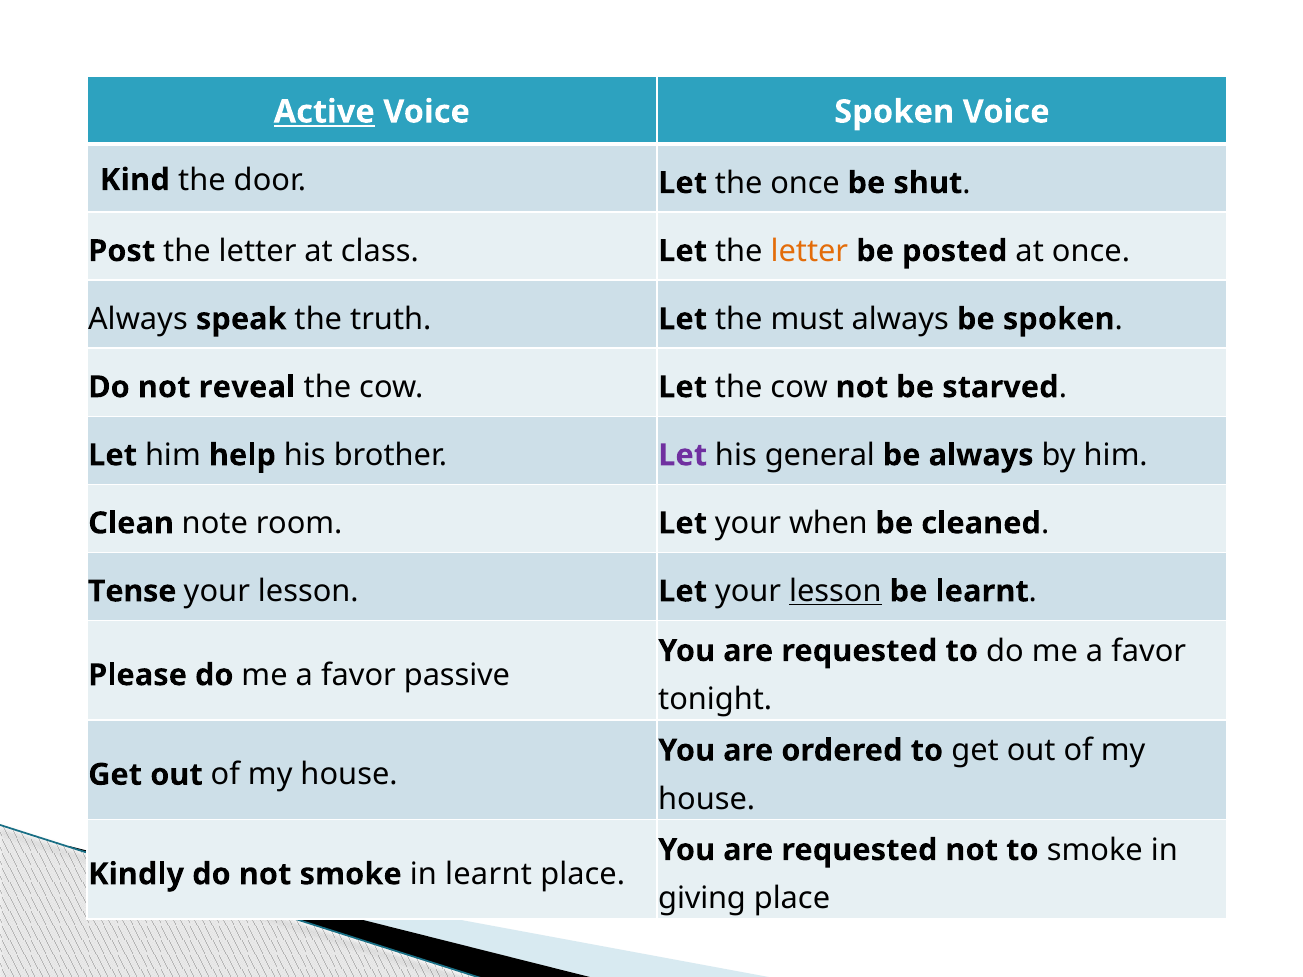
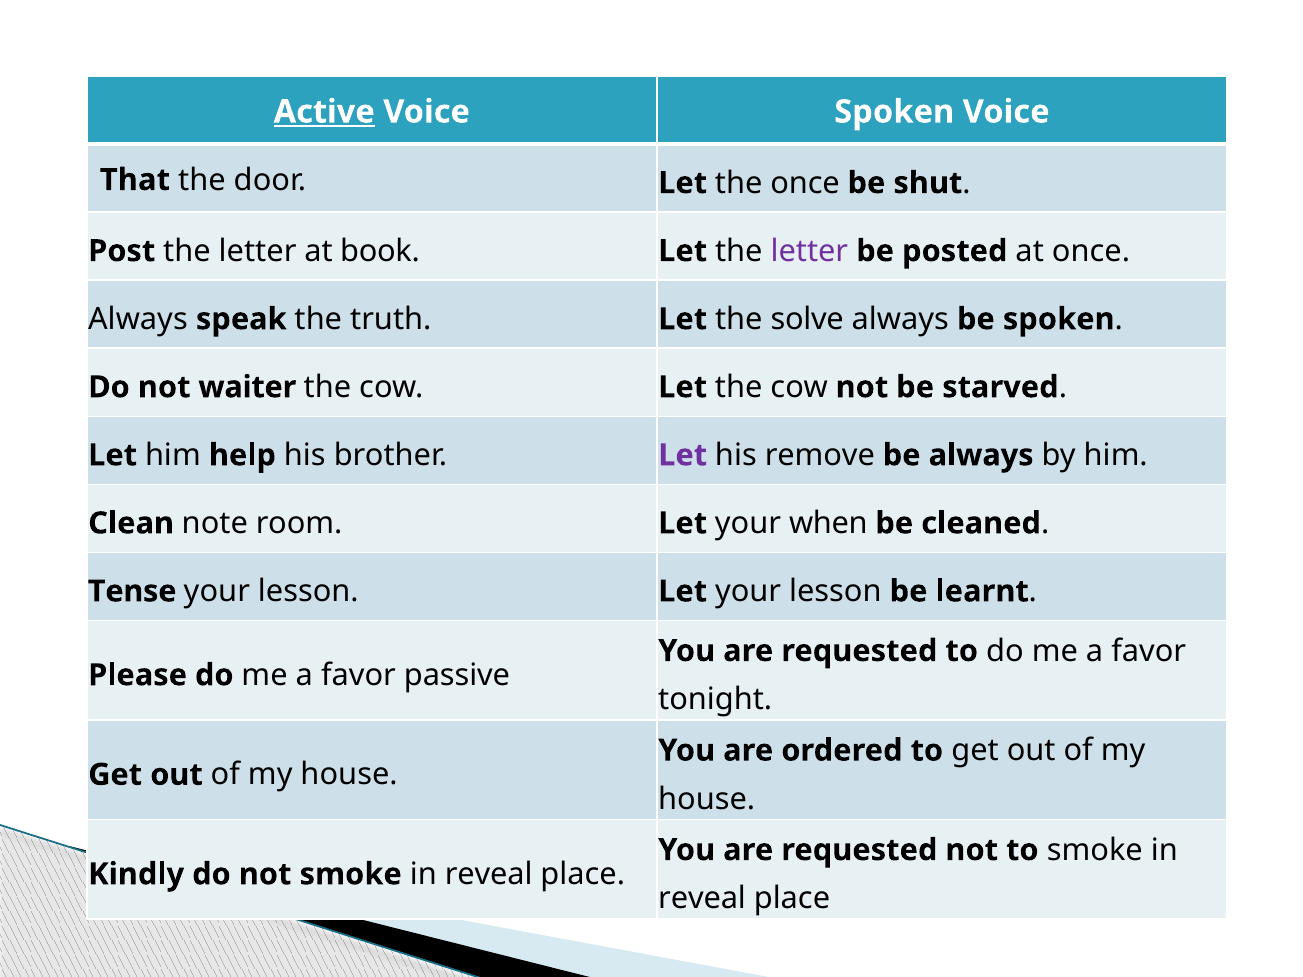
Kind: Kind -> That
class: class -> book
letter at (809, 251) colour: orange -> purple
must: must -> solve
reveal: reveal -> waiter
general: general -> remove
lesson at (835, 591) underline: present -> none
not smoke in learnt: learnt -> reveal
giving at (702, 899): giving -> reveal
